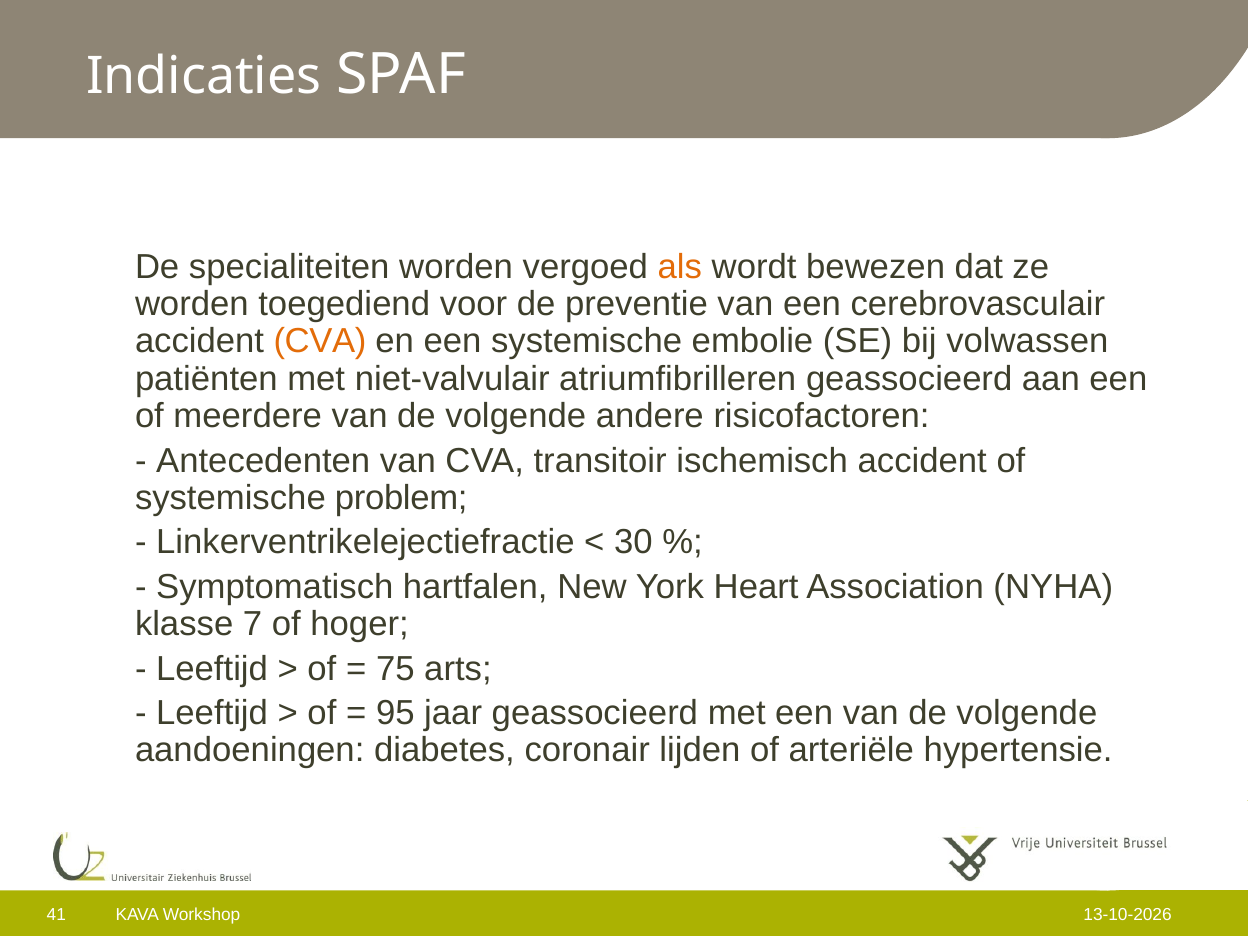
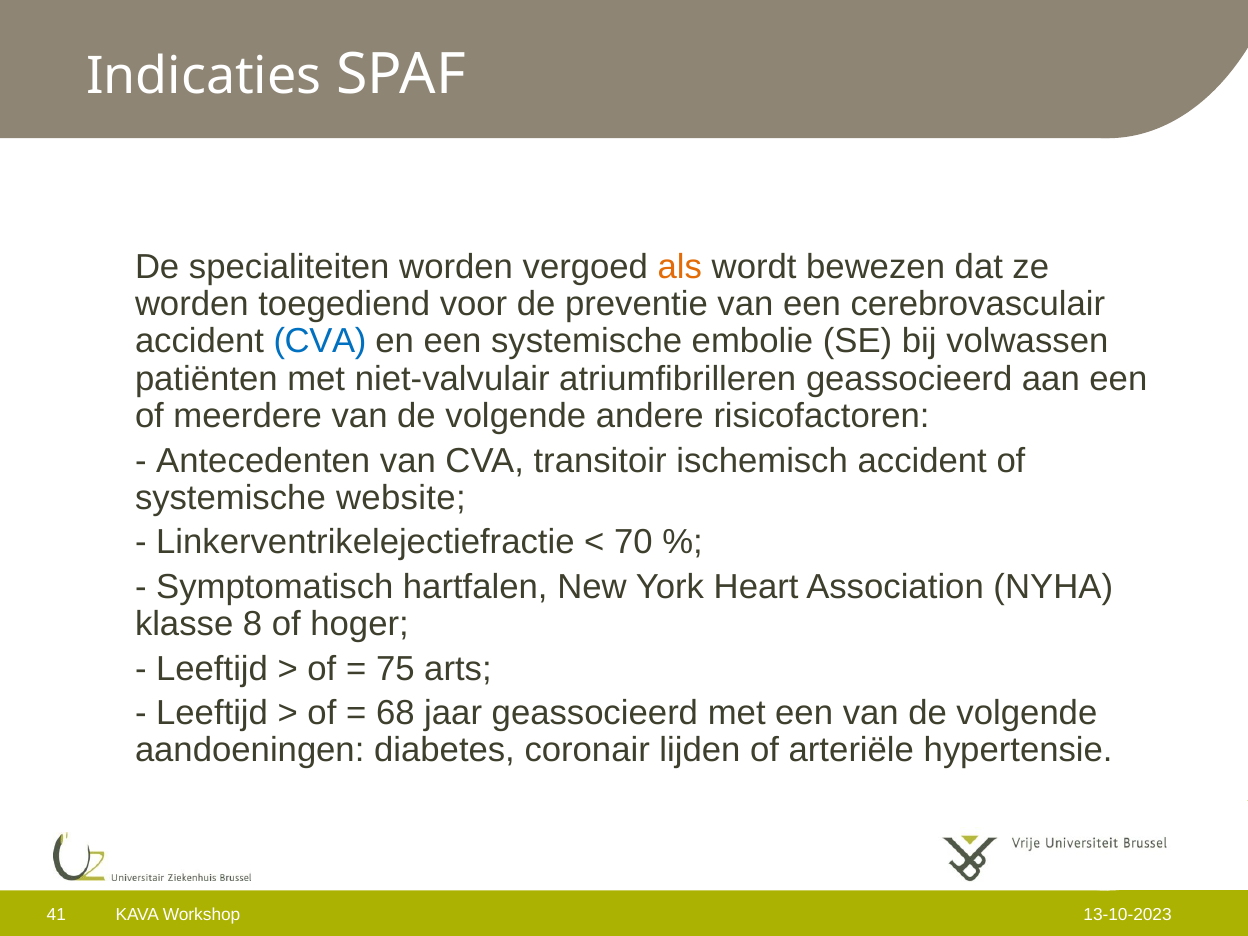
CVA at (320, 341) colour: orange -> blue
problem: problem -> website
30: 30 -> 70
7: 7 -> 8
95: 95 -> 68
13-10-2026: 13-10-2026 -> 13-10-2023
